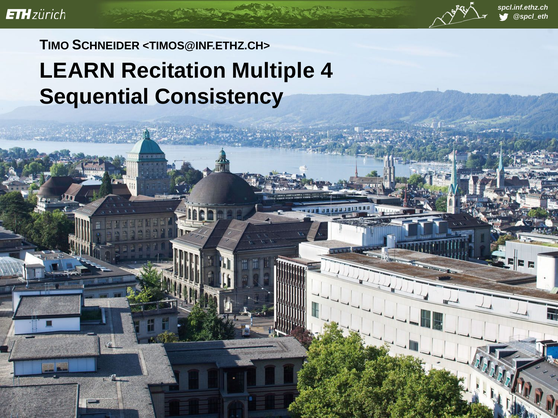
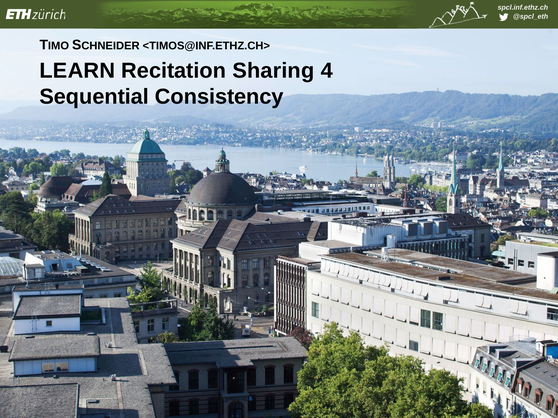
Multiple: Multiple -> Sharing
